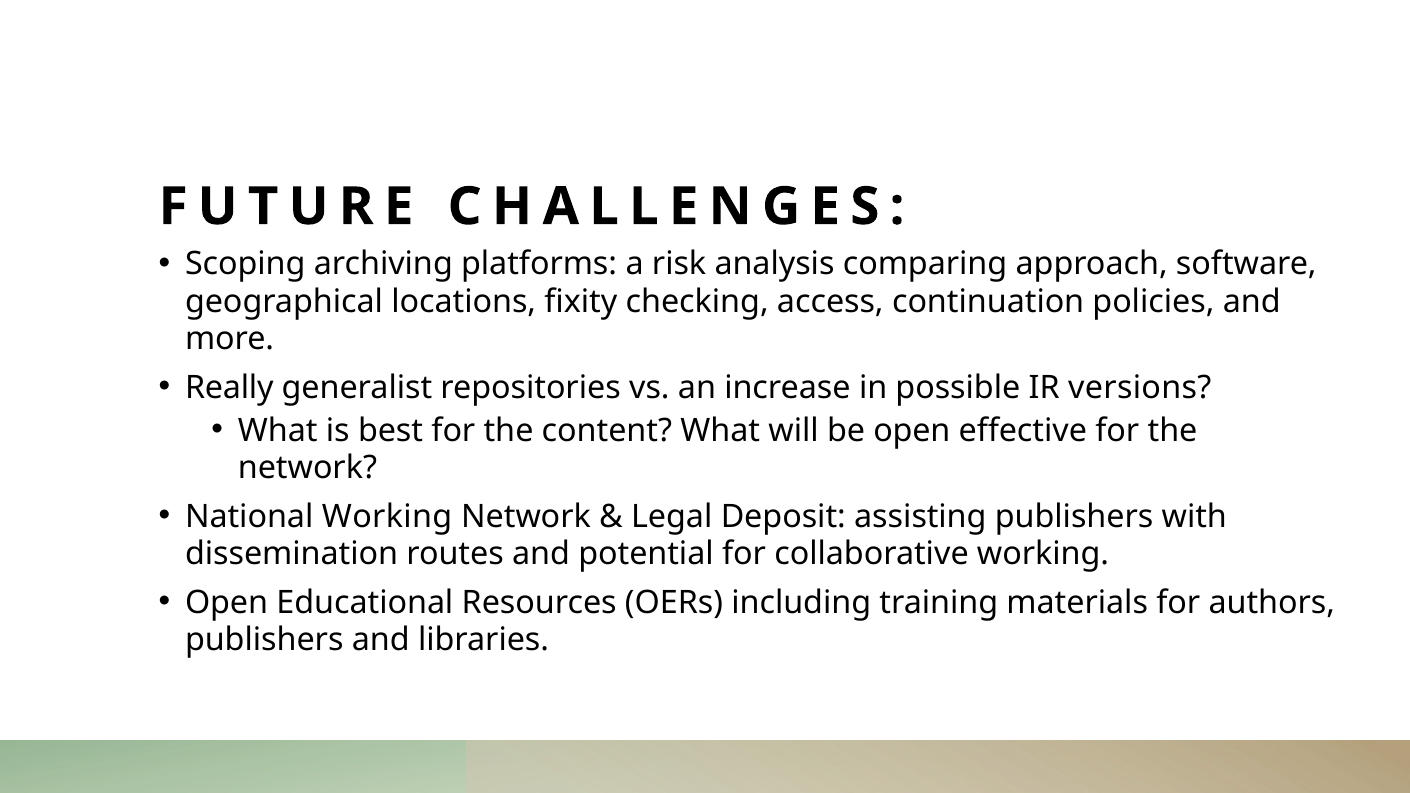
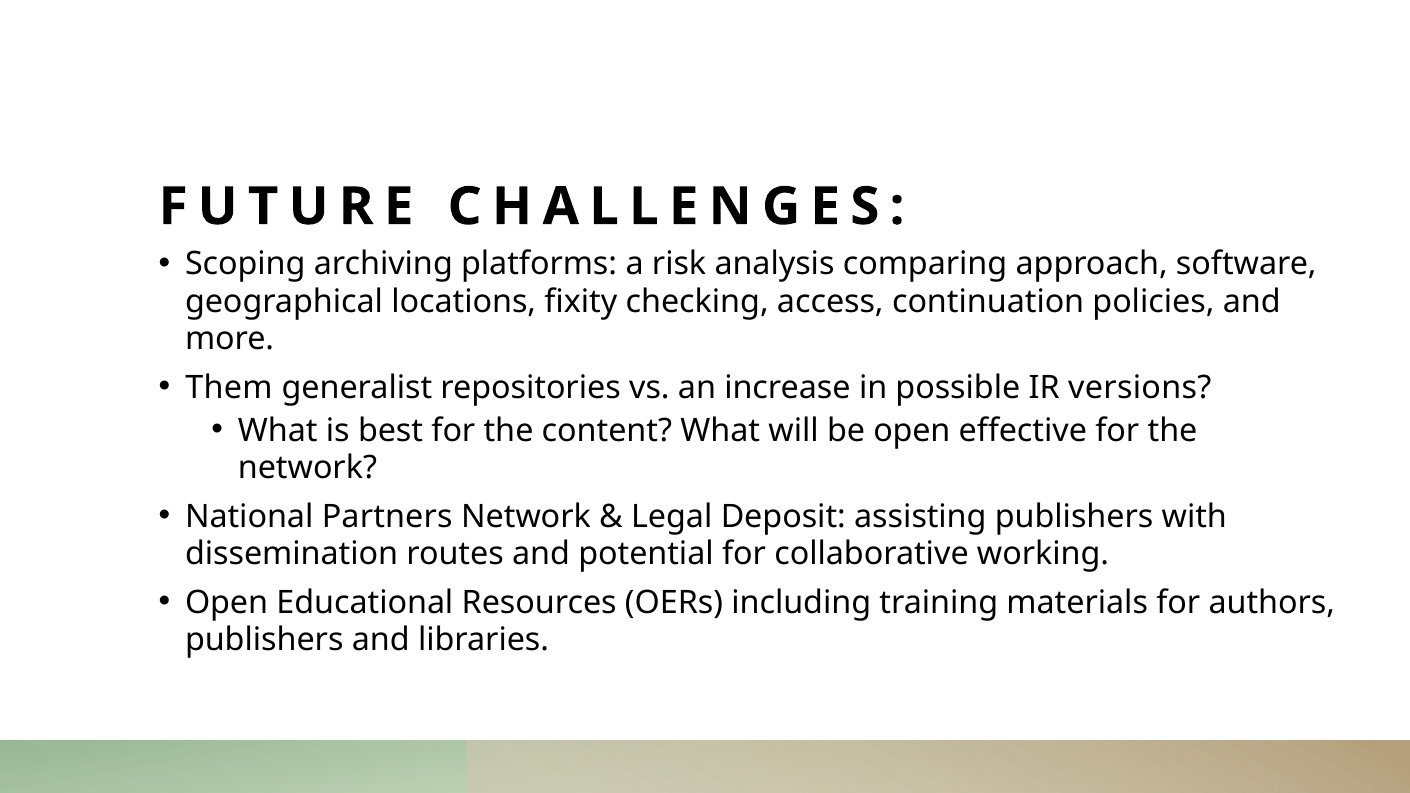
Really: Really -> Them
National Working: Working -> Partners
